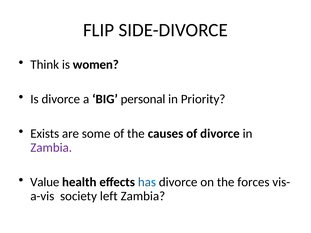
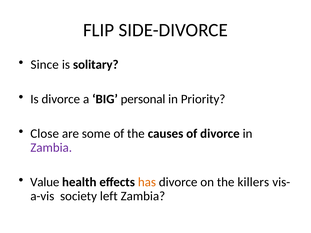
Think: Think -> Since
women: women -> solitary
Exists: Exists -> Close
has colour: blue -> orange
forces: forces -> killers
